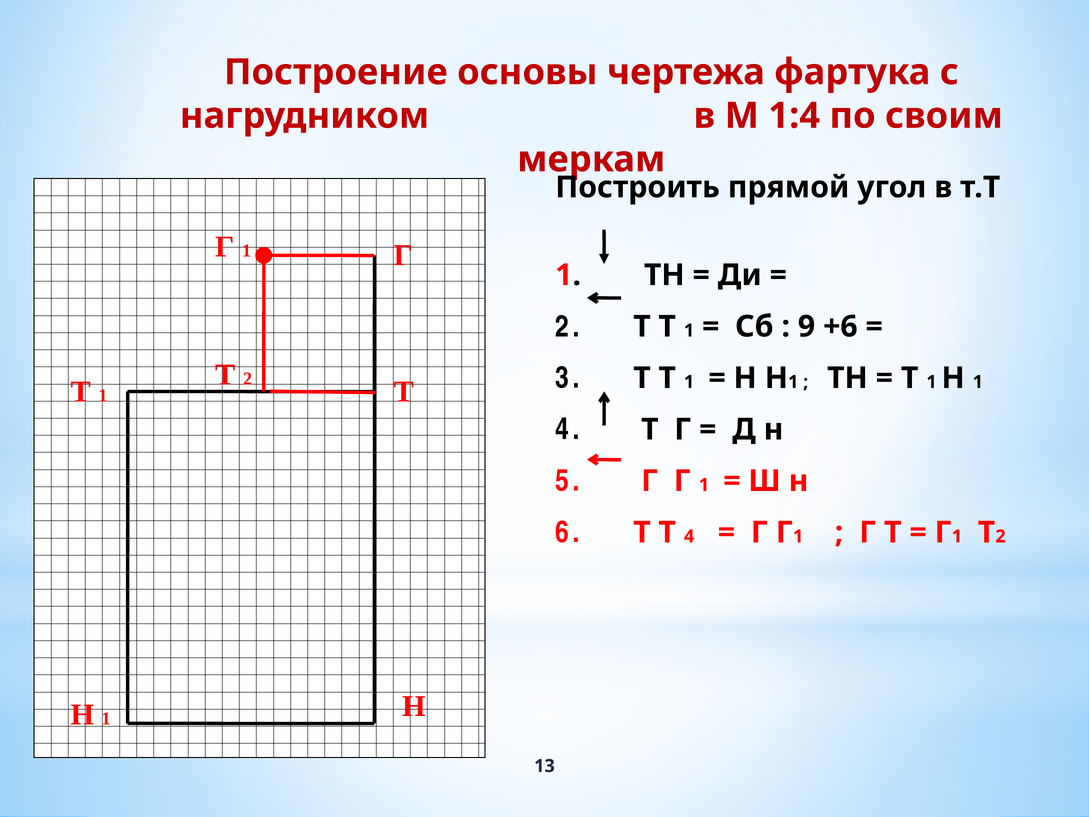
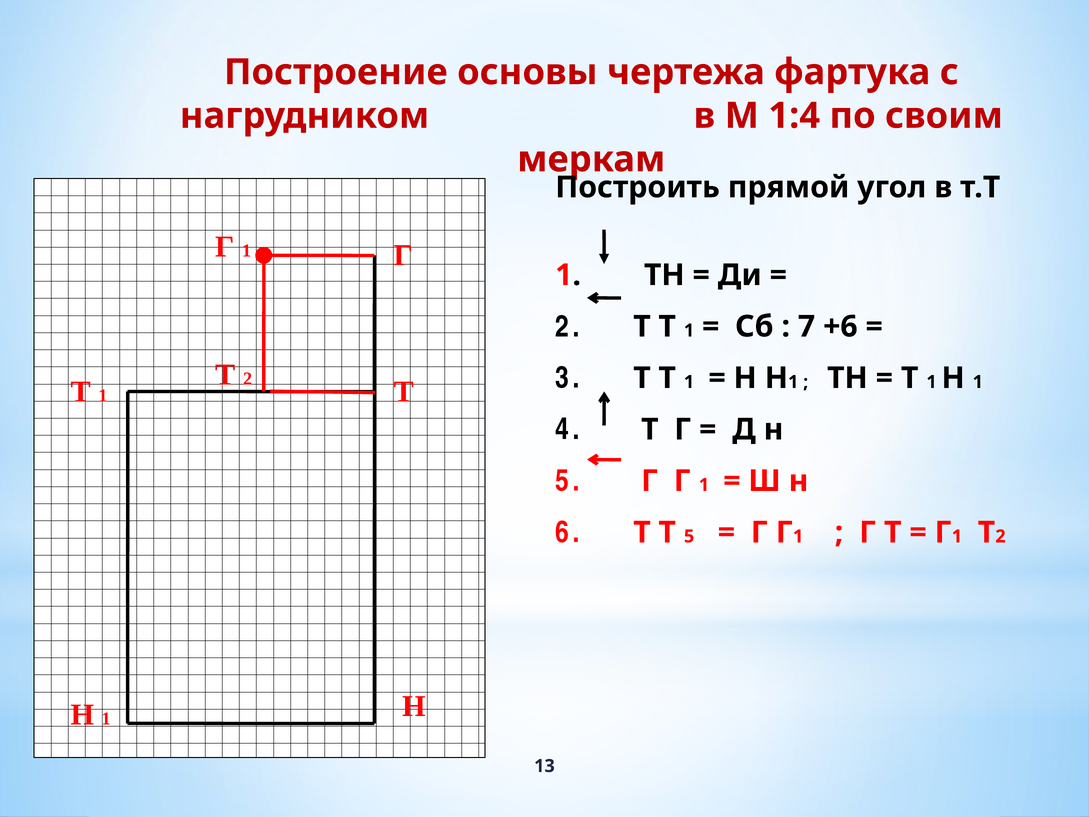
9: 9 -> 7
Т 4: 4 -> 5
